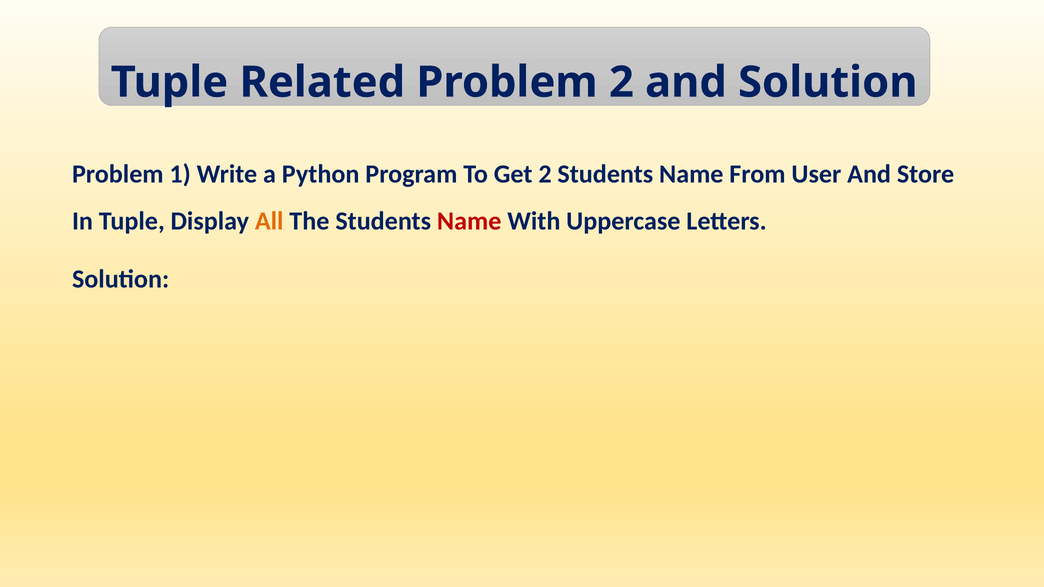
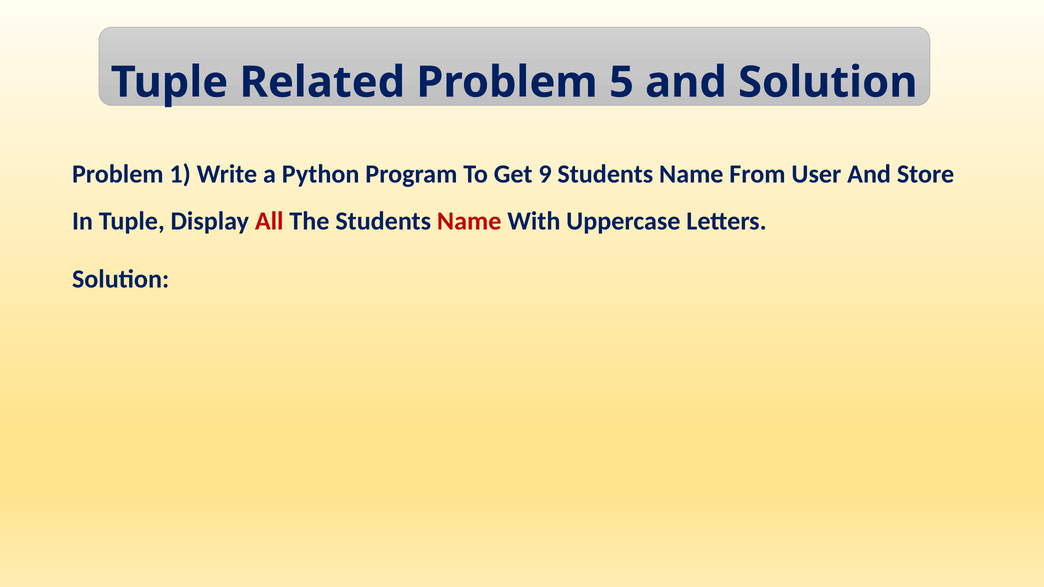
Problem 2: 2 -> 5
Get 2: 2 -> 9
All colour: orange -> red
